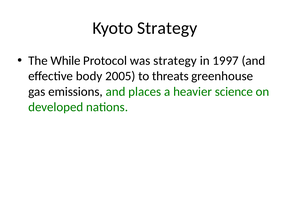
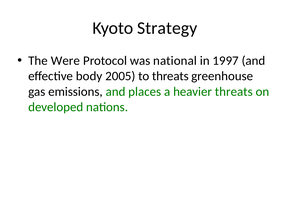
While: While -> Were
was strategy: strategy -> national
heavier science: science -> threats
